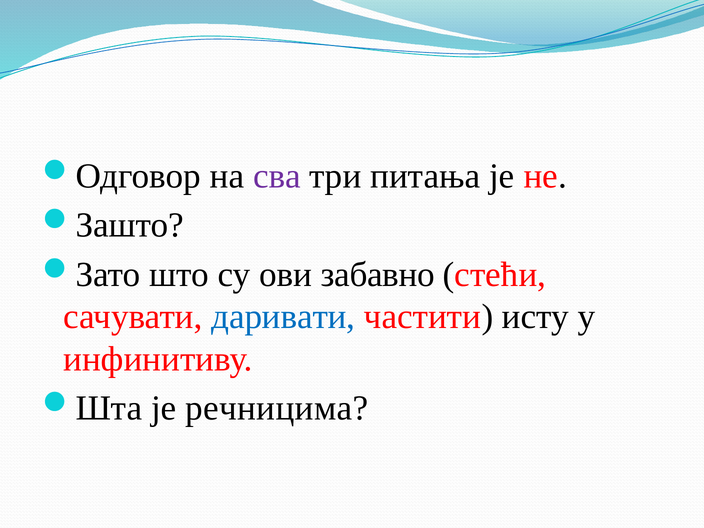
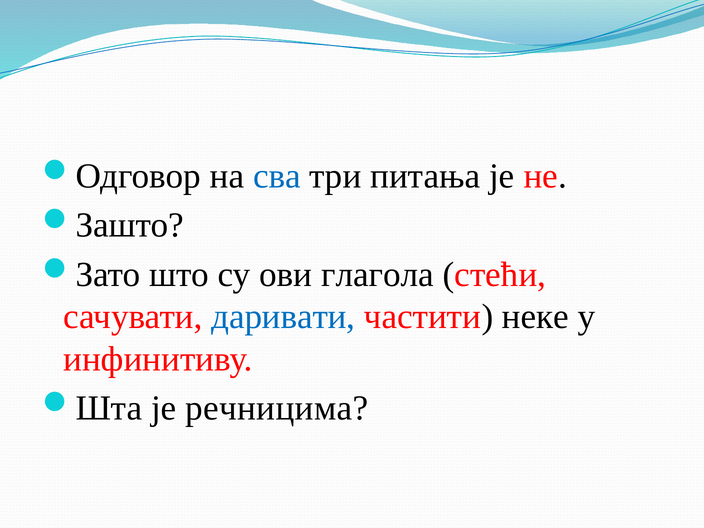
сва colour: purple -> blue
забавно: забавно -> глагола
исту: исту -> неке
